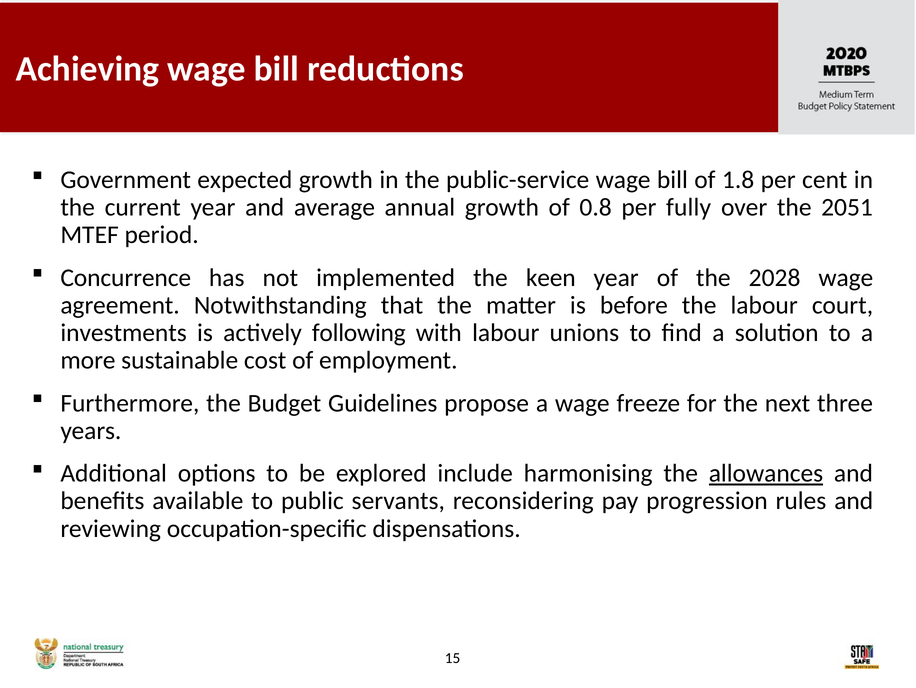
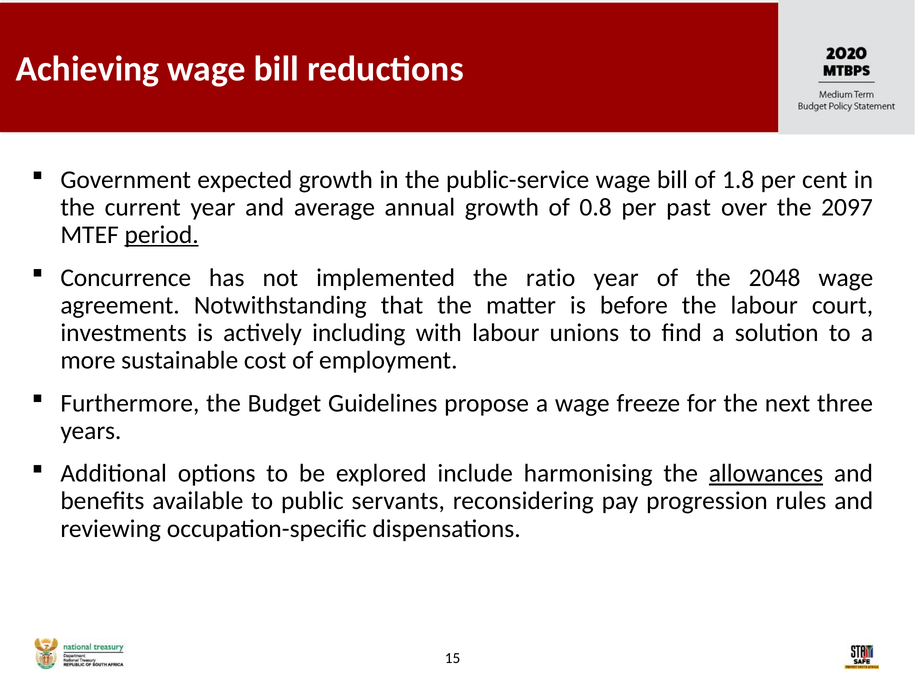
fully: fully -> past
2051: 2051 -> 2097
period underline: none -> present
keen: keen -> ratio
2028: 2028 -> 2048
following: following -> including
